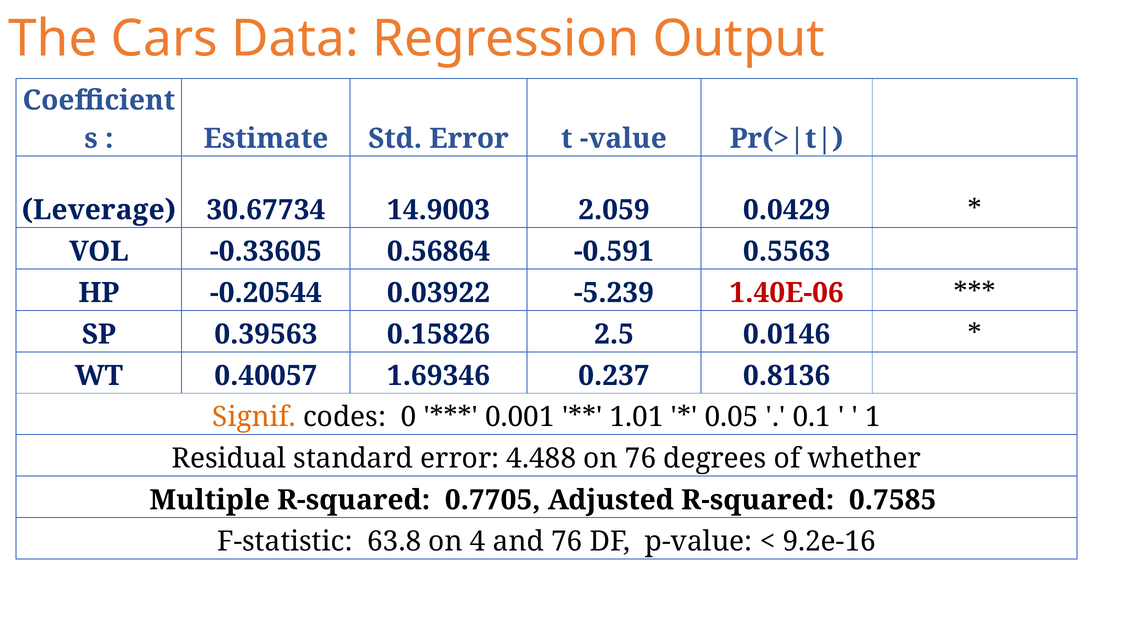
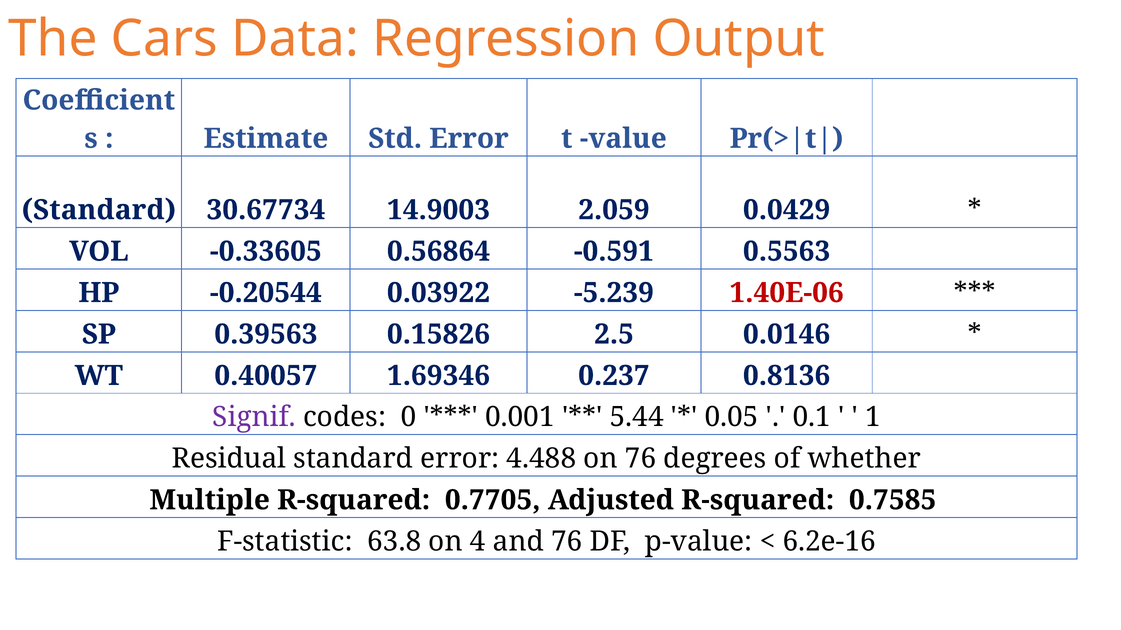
Leverage at (99, 210): Leverage -> Standard
Signif colour: orange -> purple
1.01: 1.01 -> 5.44
9.2e-16: 9.2e-16 -> 6.2e-16
